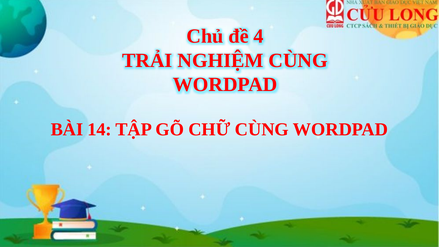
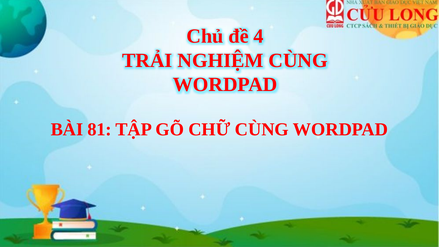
14: 14 -> 81
